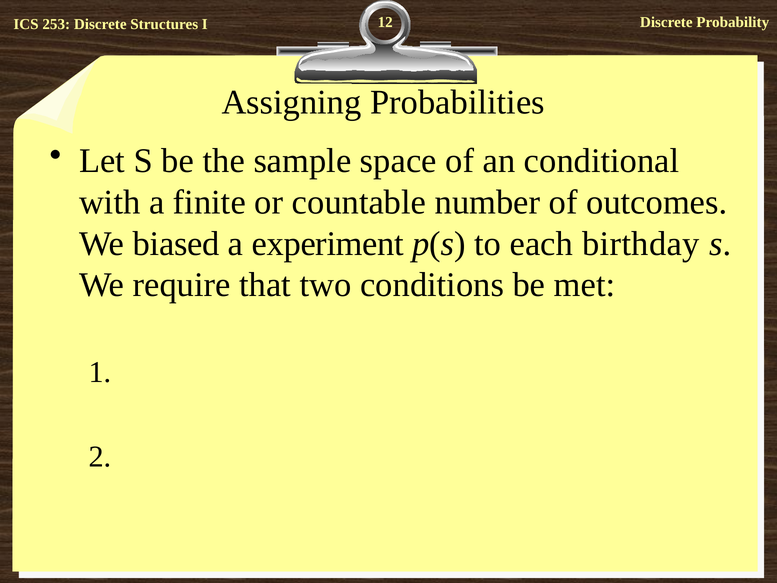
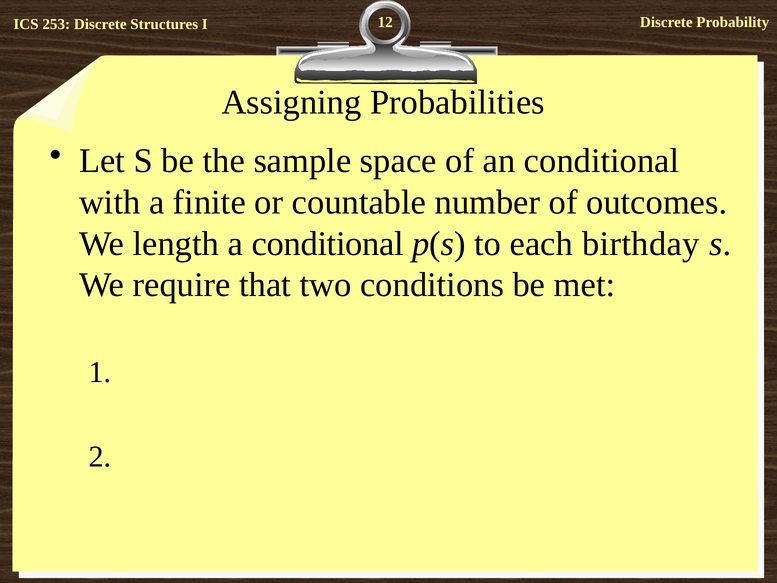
biased: biased -> length
a experiment: experiment -> conditional
